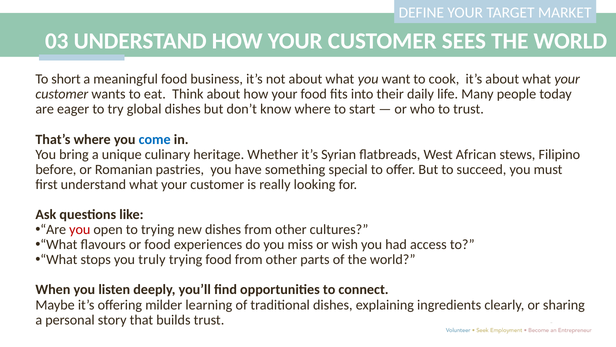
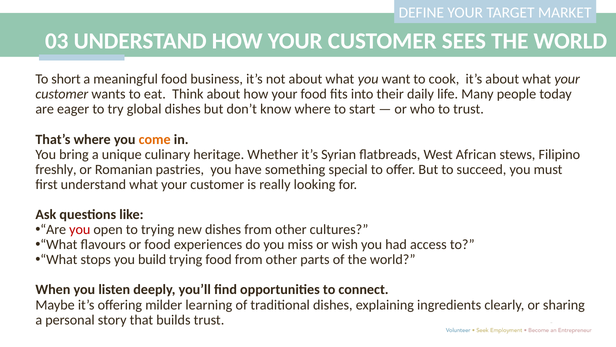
come colour: blue -> orange
before: before -> freshly
truly: truly -> build
